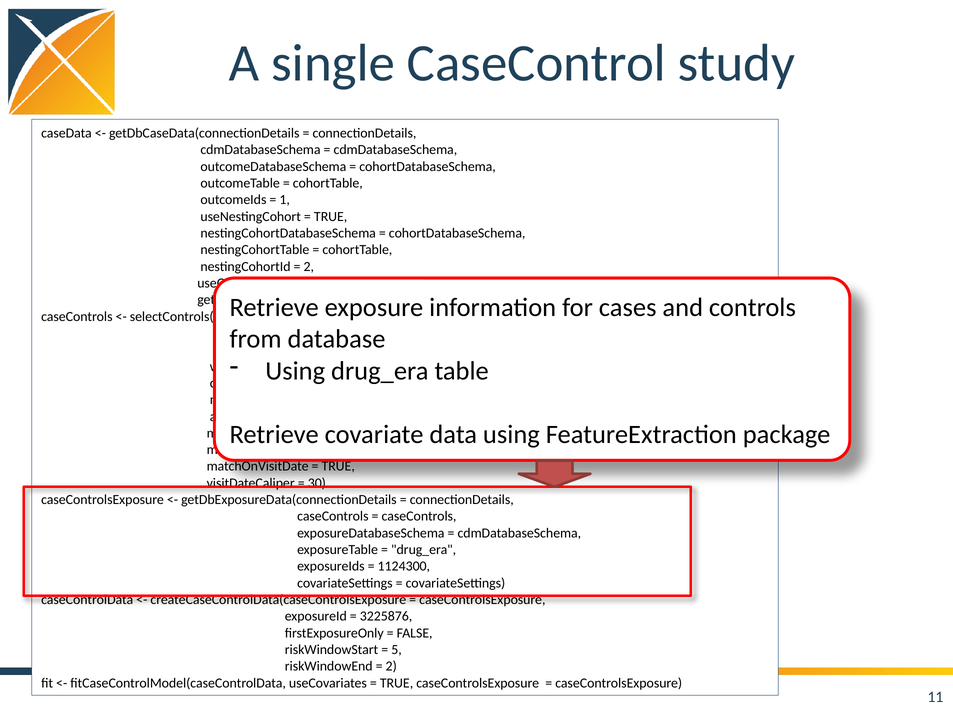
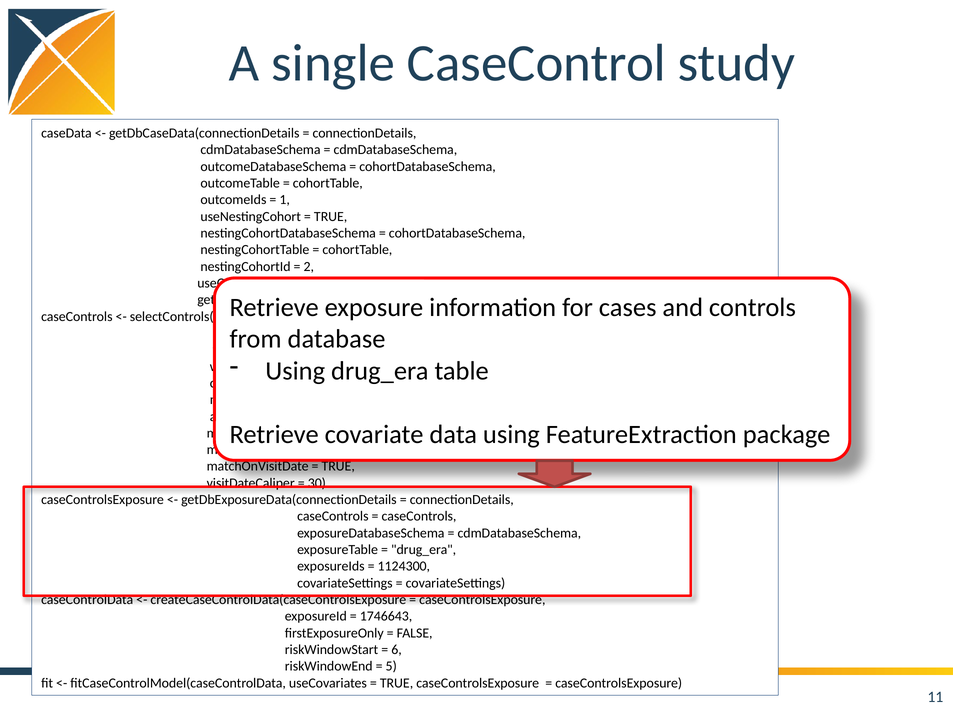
3225876: 3225876 -> 1746643
5: 5 -> 6
2 at (391, 666): 2 -> 5
